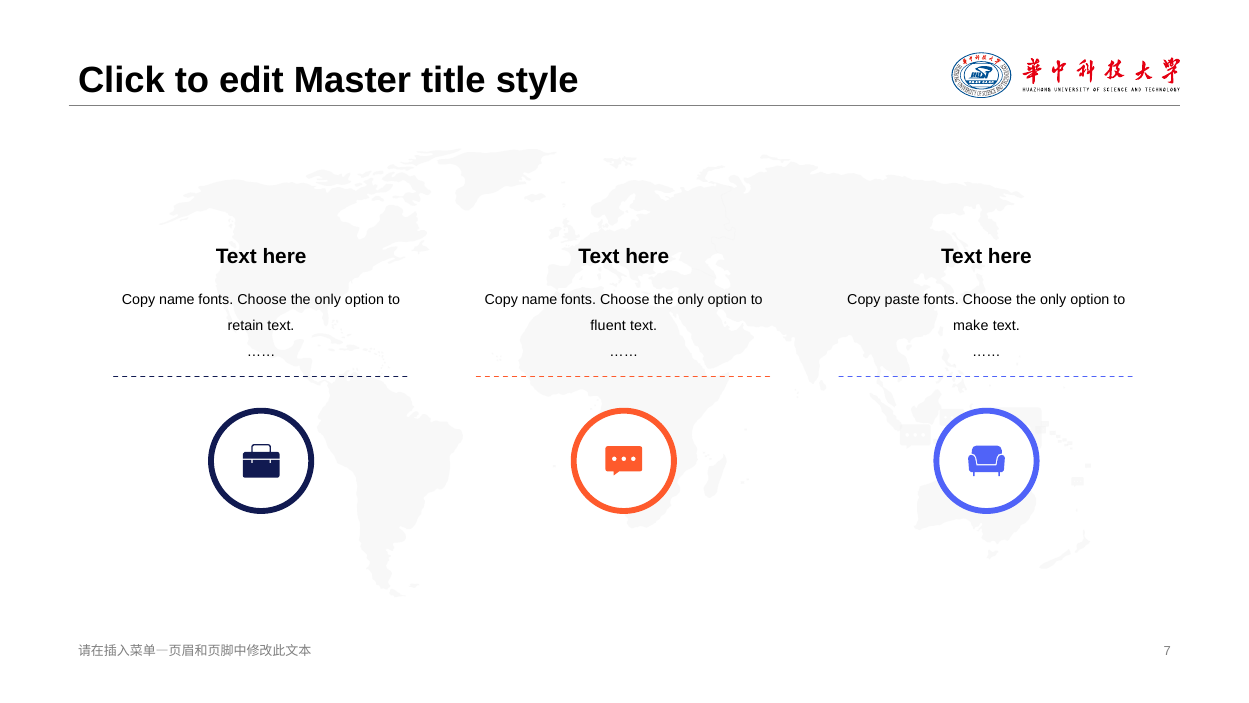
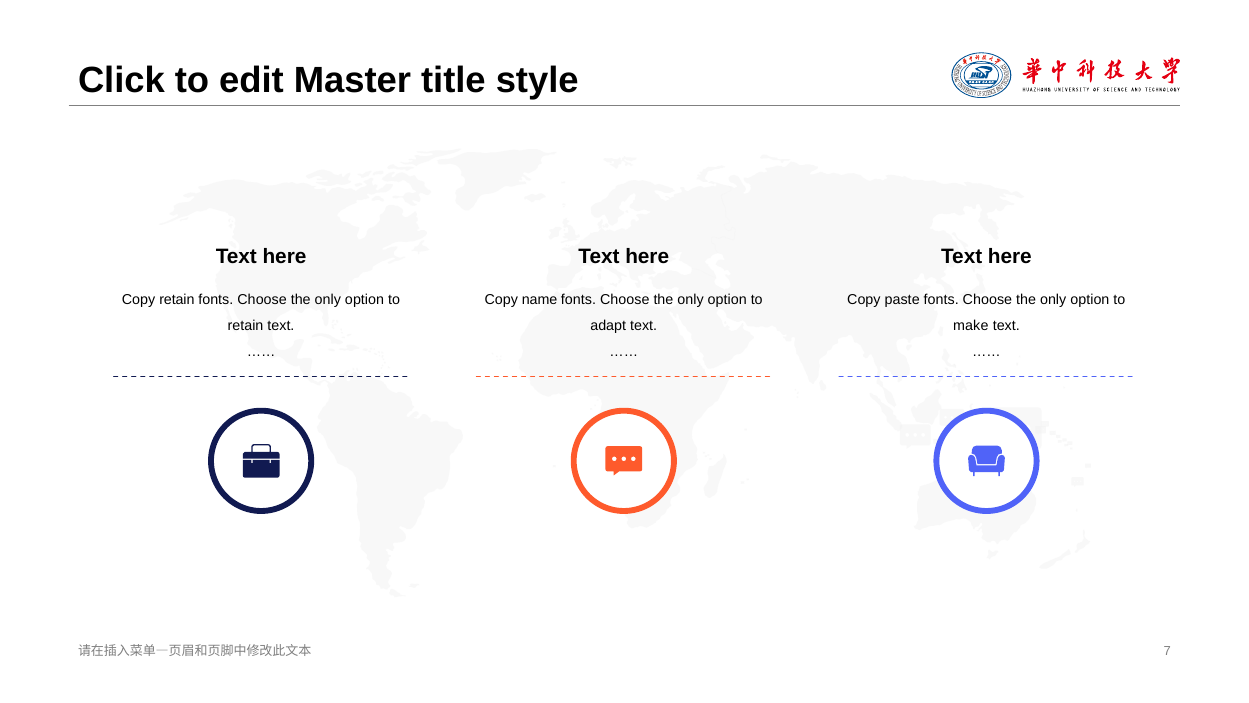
name at (177, 300): name -> retain
fluent: fluent -> adapt
